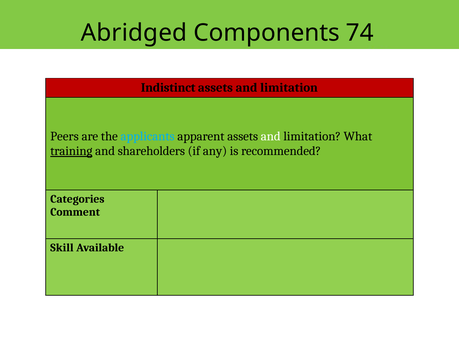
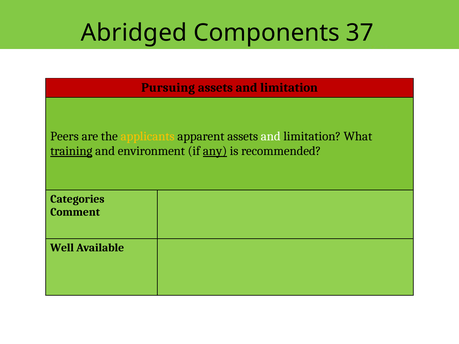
74: 74 -> 37
Indistinct: Indistinct -> Pursuing
applicants colour: light blue -> yellow
shareholders: shareholders -> environment
any underline: none -> present
Skill: Skill -> Well
